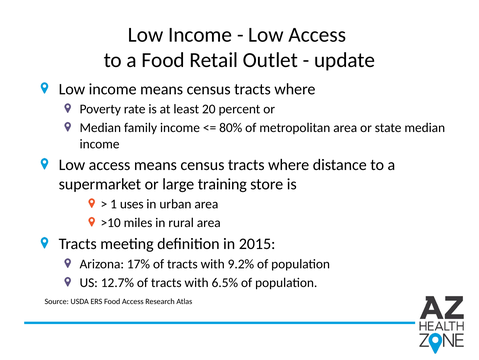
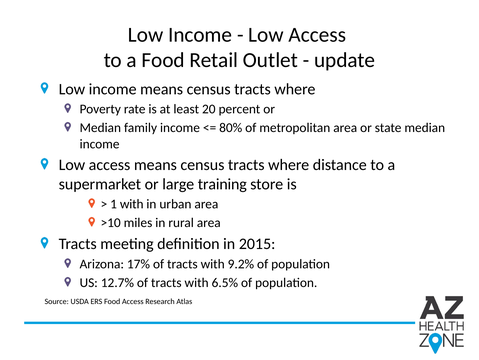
1 uses: uses -> with
